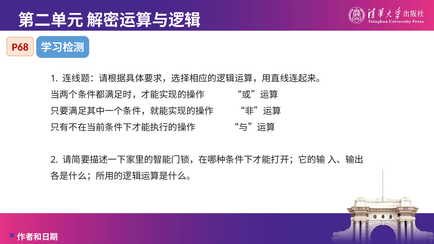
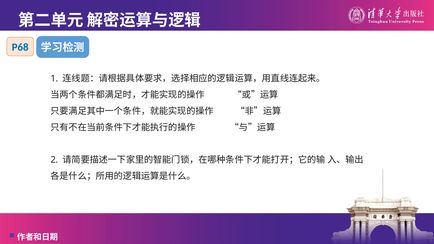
P68 colour: red -> blue
